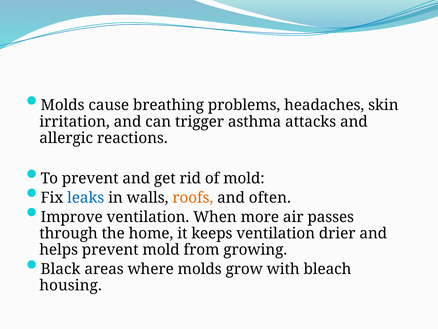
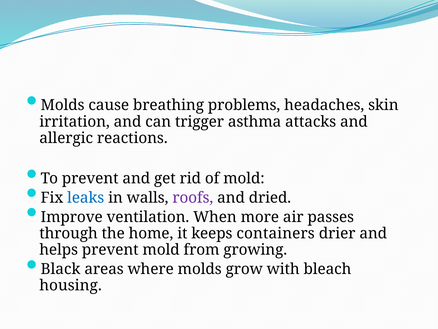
roofs colour: orange -> purple
often: often -> dried
keeps ventilation: ventilation -> containers
